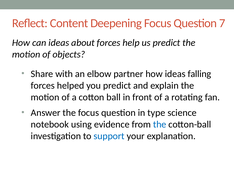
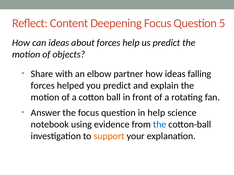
7: 7 -> 5
in type: type -> help
support colour: blue -> orange
